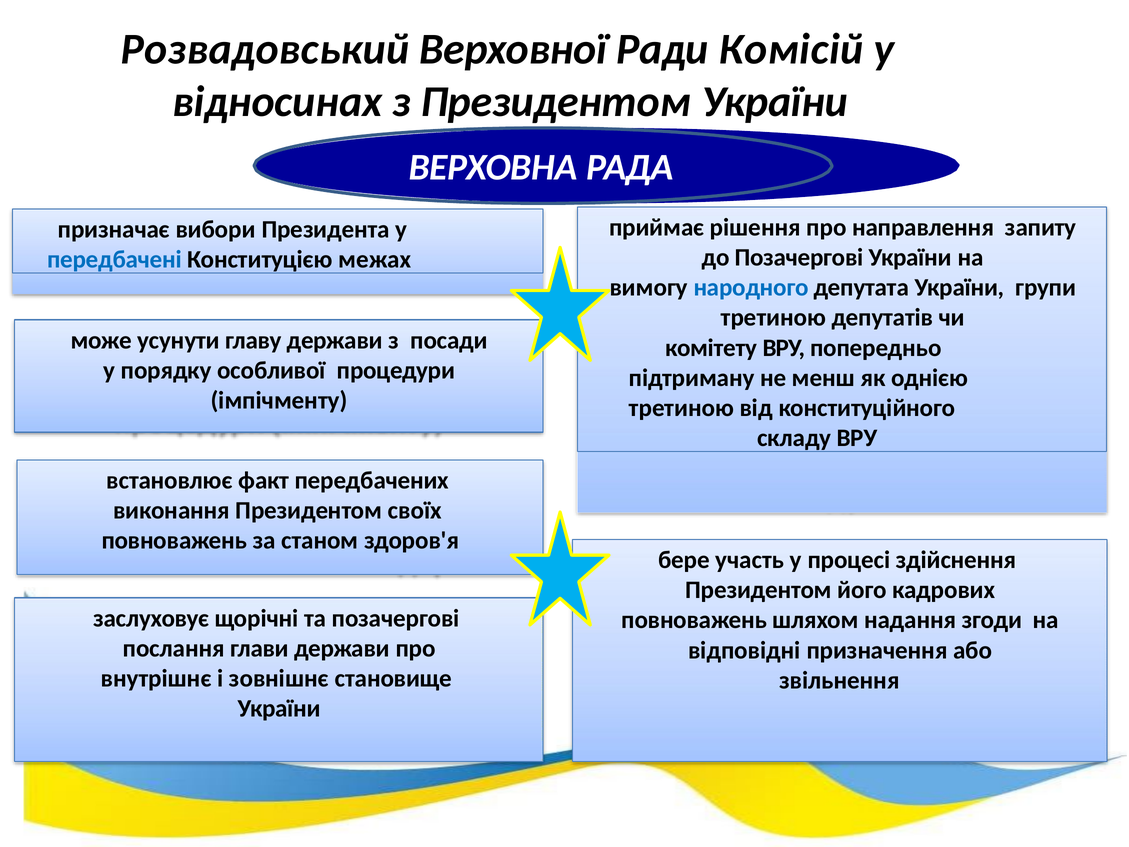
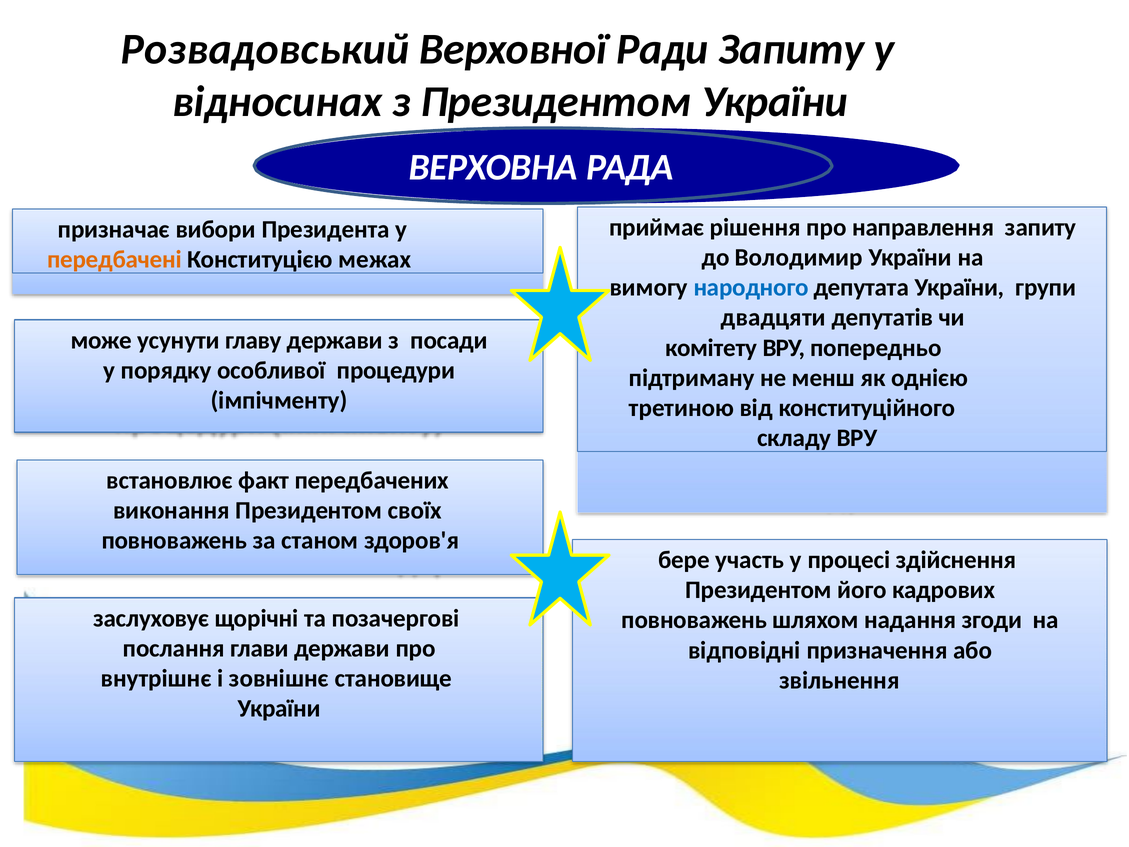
Ради Комісій: Комісій -> Запиту
до Позачергові: Позачергові -> Володимир
передбачені colour: blue -> orange
третиною at (773, 318): третиною -> двадцяти
